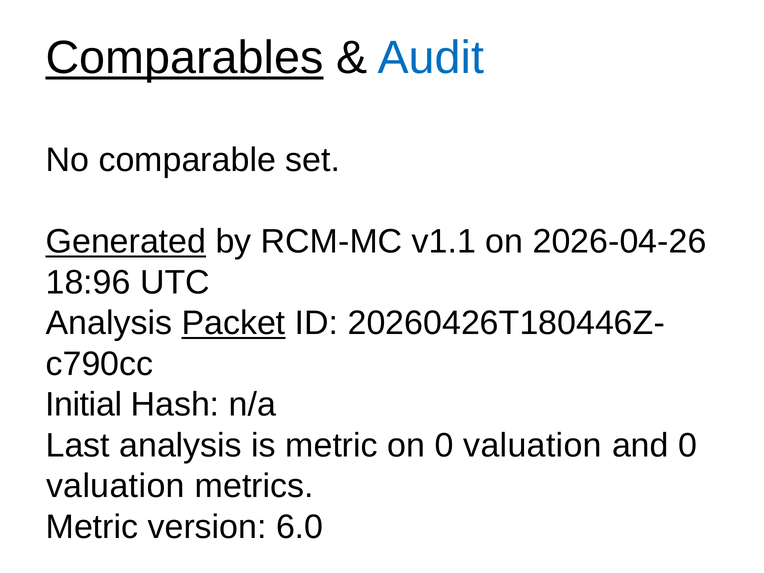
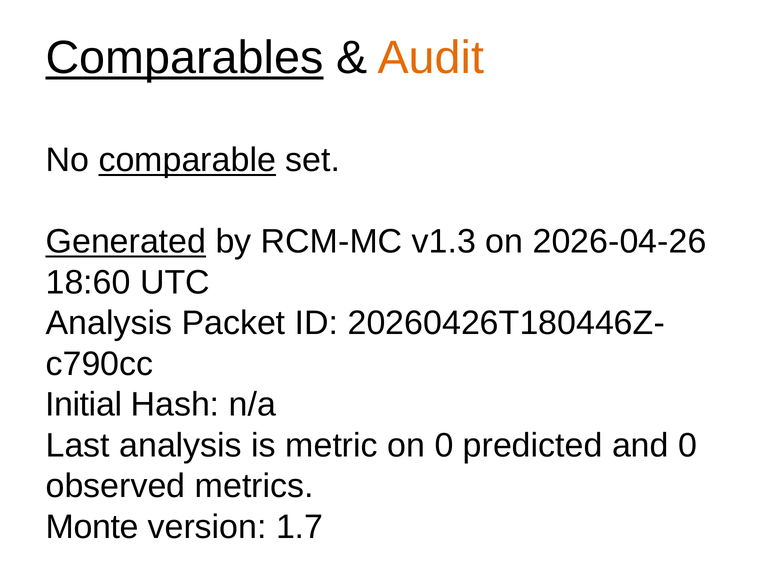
Audit colour: blue -> orange
comparable underline: none -> present
v1.1: v1.1 -> v1.3
18:96: 18:96 -> 18:60
Packet underline: present -> none
on 0 valuation: valuation -> predicted
valuation at (115, 486): valuation -> observed
Metric at (92, 527): Metric -> Monte
6.0: 6.0 -> 1.7
